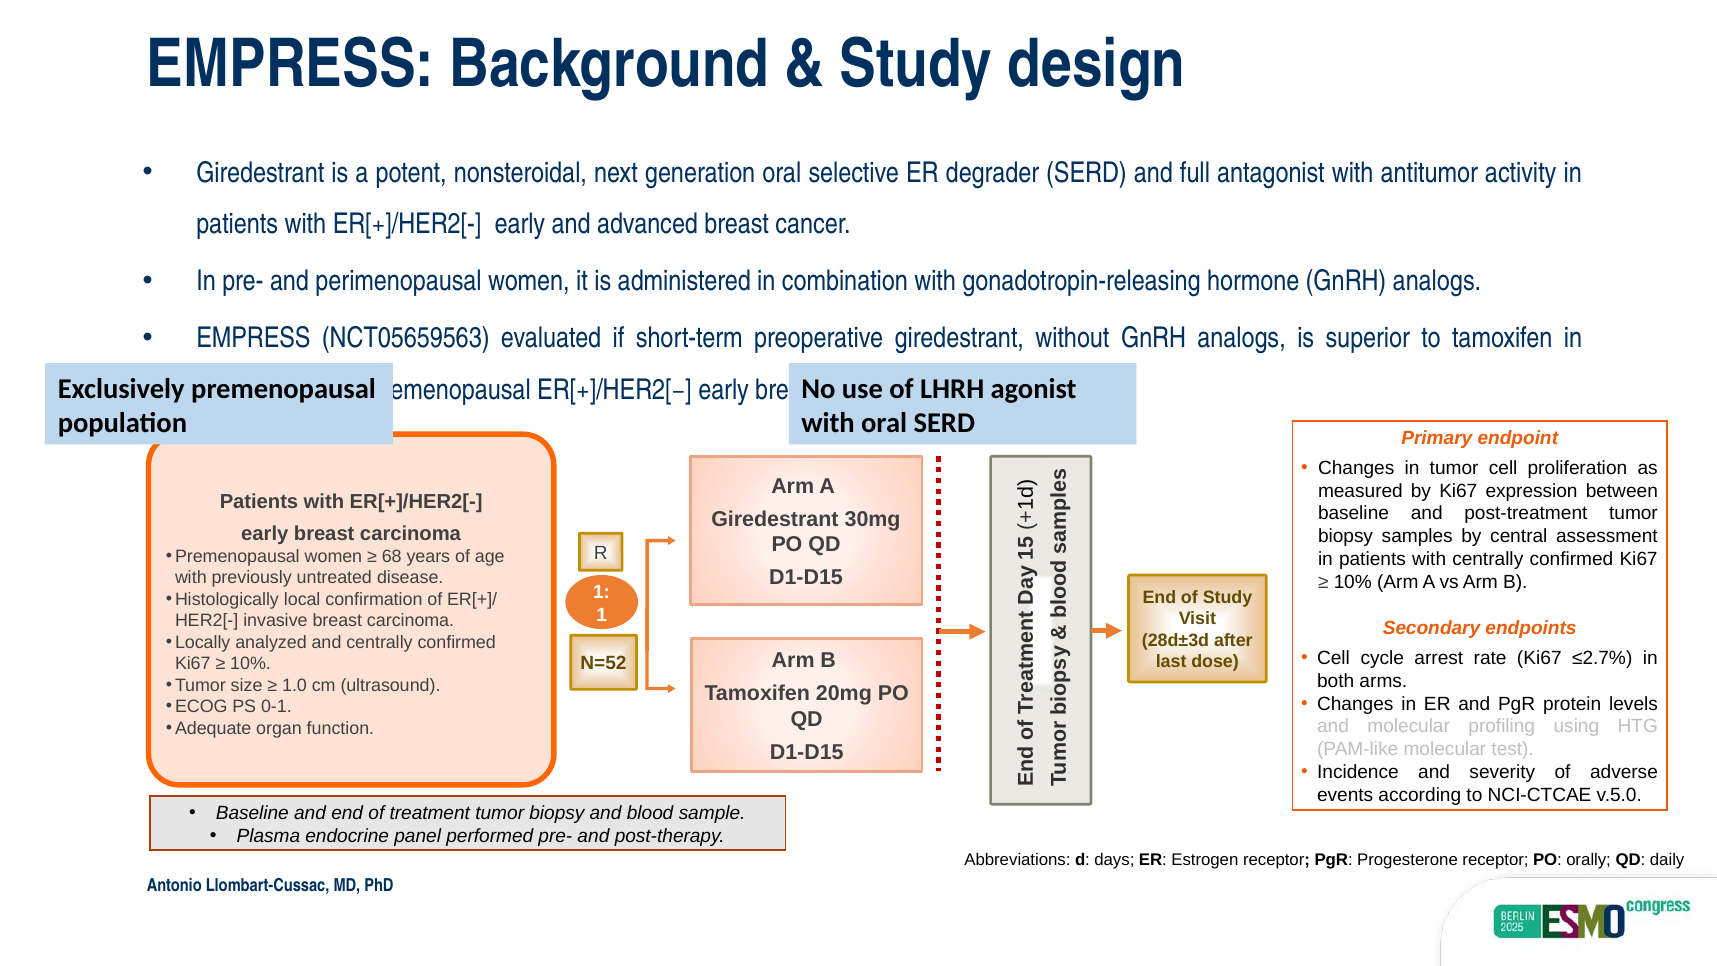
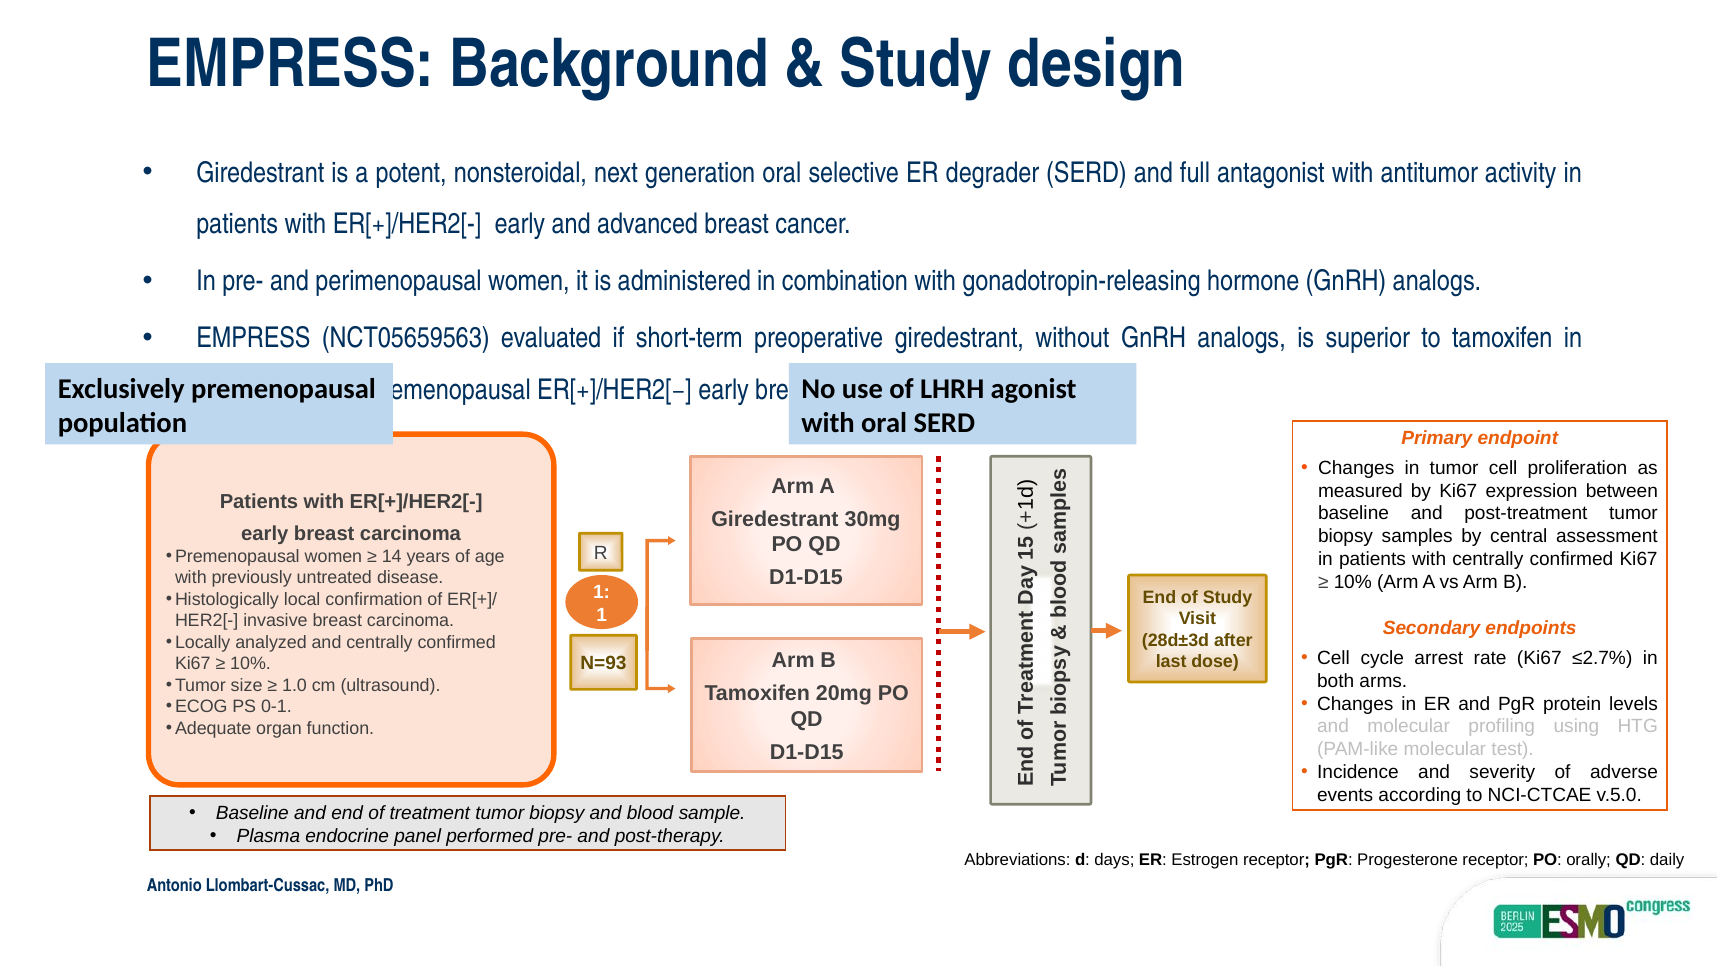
68: 68 -> 14
N=52: N=52 -> N=93
